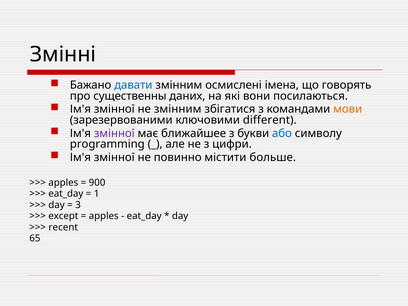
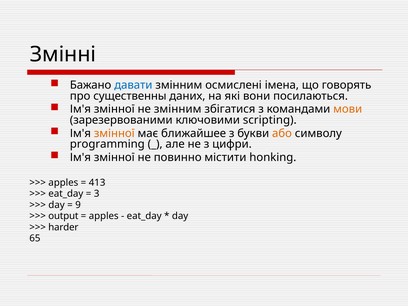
different: different -> scripting
змінної at (114, 133) colour: purple -> orange
або colour: blue -> orange
больше: больше -> honking
900: 900 -> 413
1: 1 -> 3
3: 3 -> 9
except: except -> output
recent: recent -> harder
